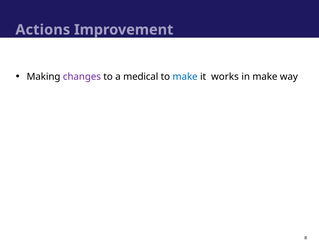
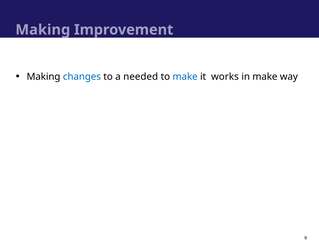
Actions at (43, 30): Actions -> Making
changes colour: purple -> blue
medical: medical -> needed
